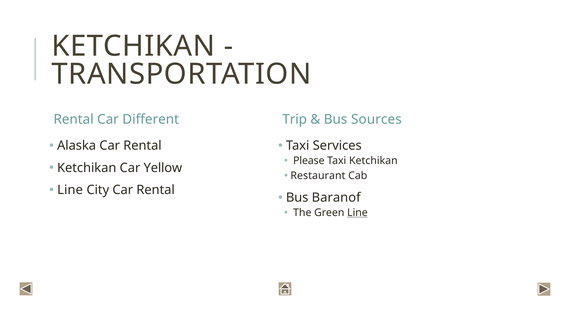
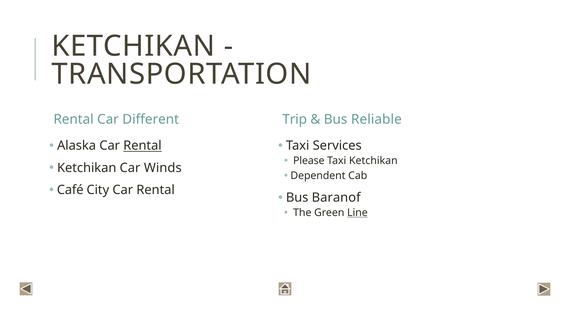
Sources: Sources -> Reliable
Rental at (142, 146) underline: none -> present
Yellow: Yellow -> Winds
Restaurant: Restaurant -> Dependent
Line at (70, 190): Line -> Café
